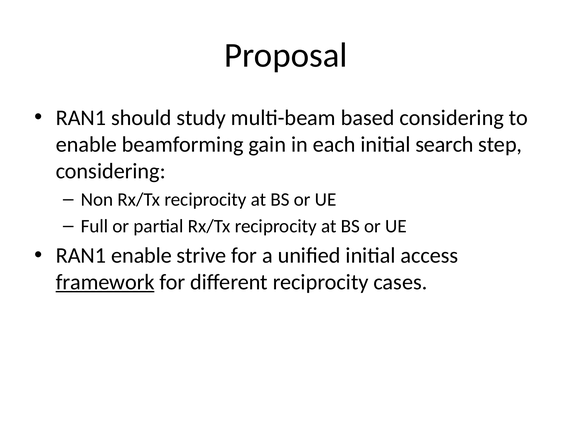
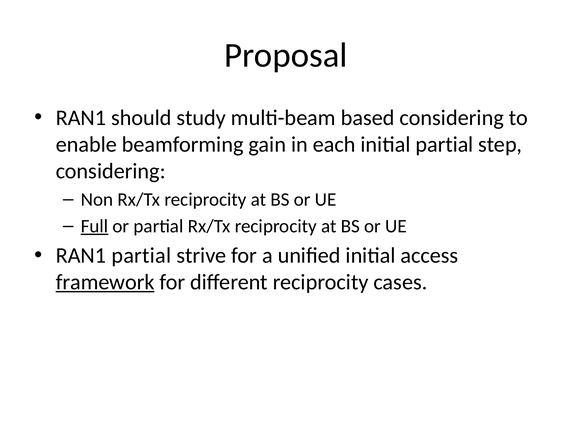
initial search: search -> partial
Full underline: none -> present
RAN1 enable: enable -> partial
